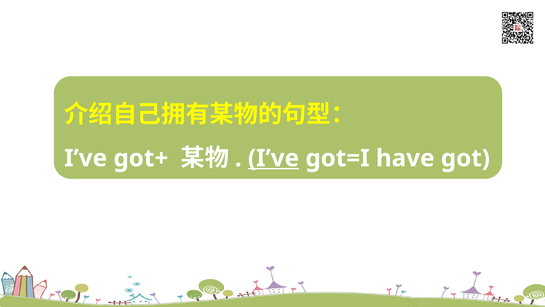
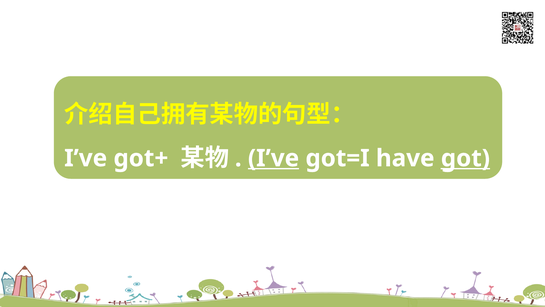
got underline: none -> present
